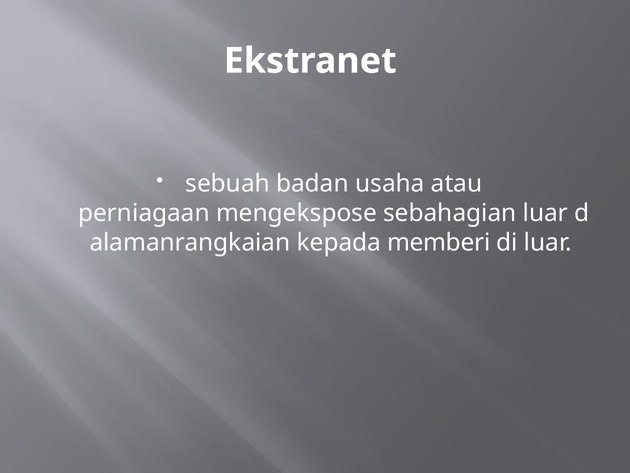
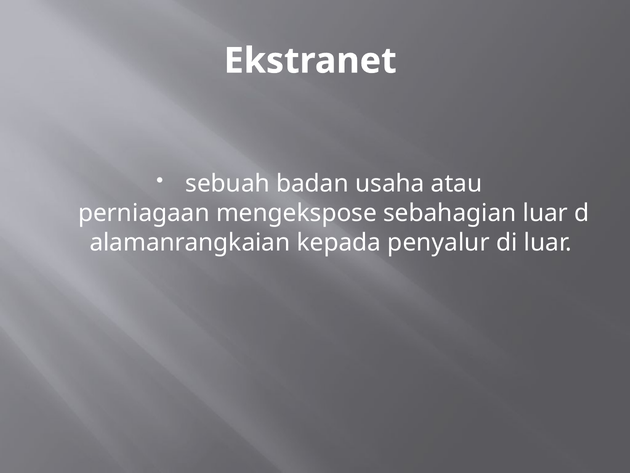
memberi: memberi -> penyalur
